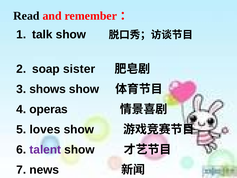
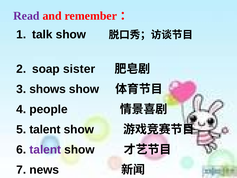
Read colour: black -> purple
operas: operas -> people
5 loves: loves -> talent
